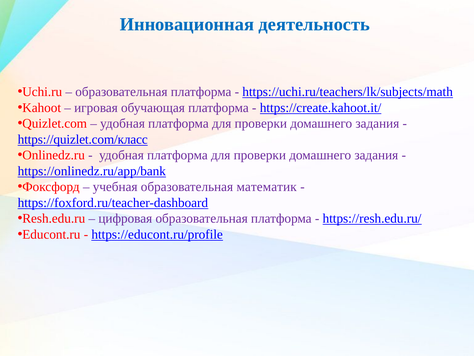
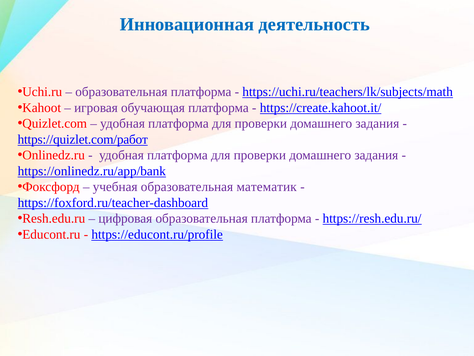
https://quizlet.com/класс: https://quizlet.com/класс -> https://quizlet.com/работ
